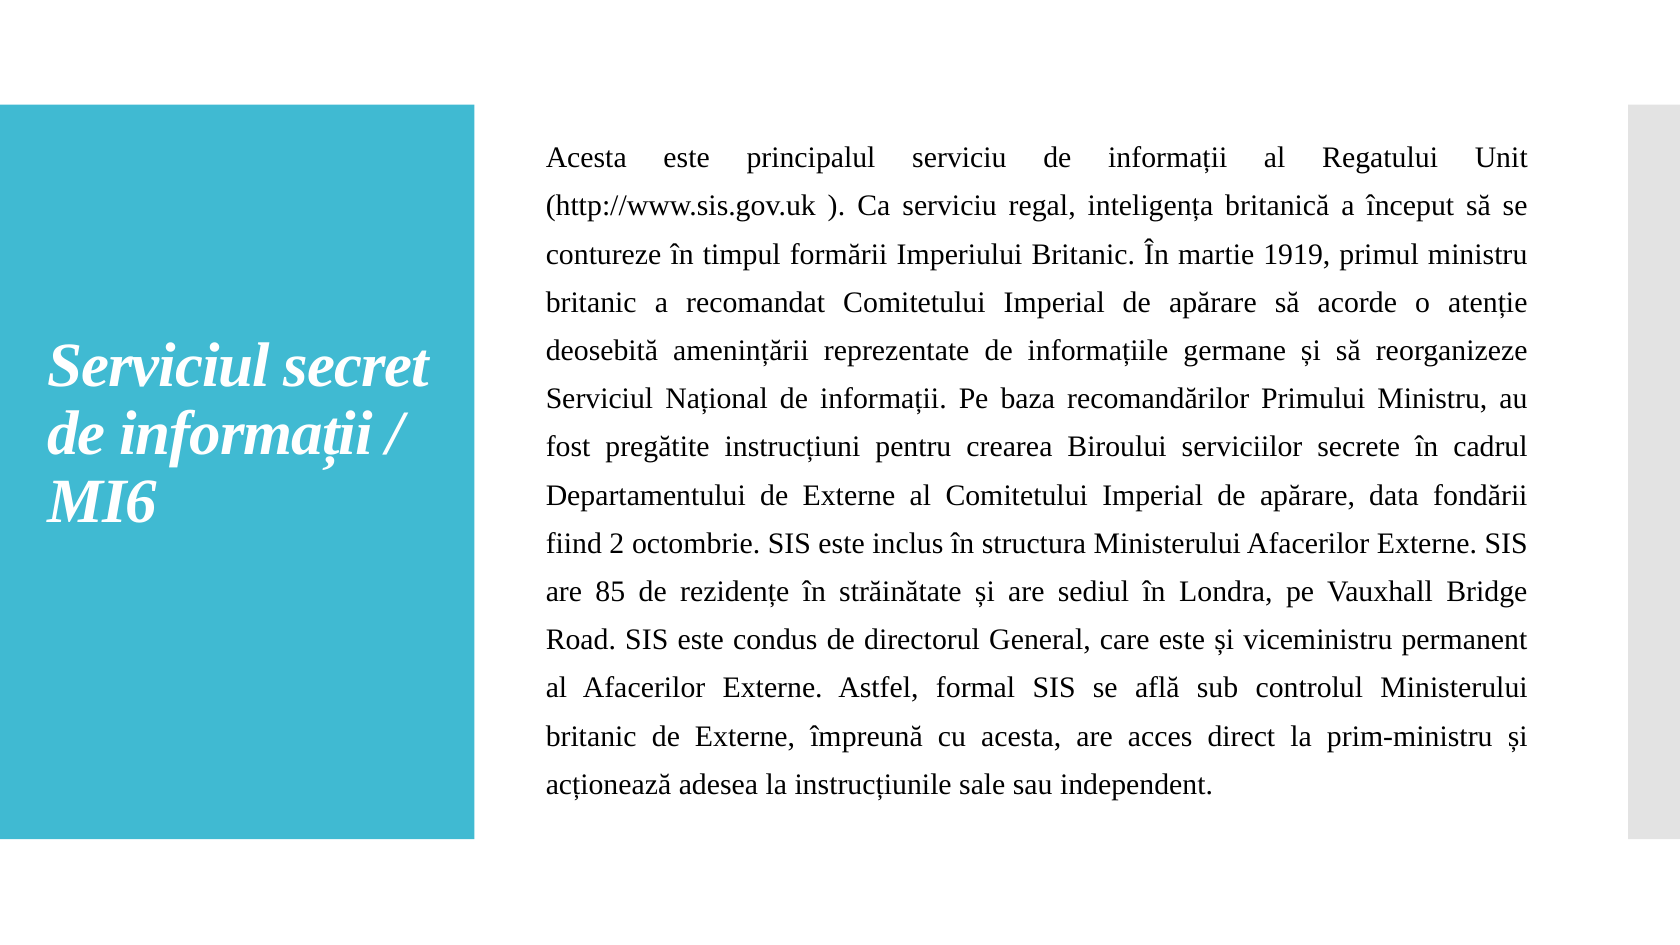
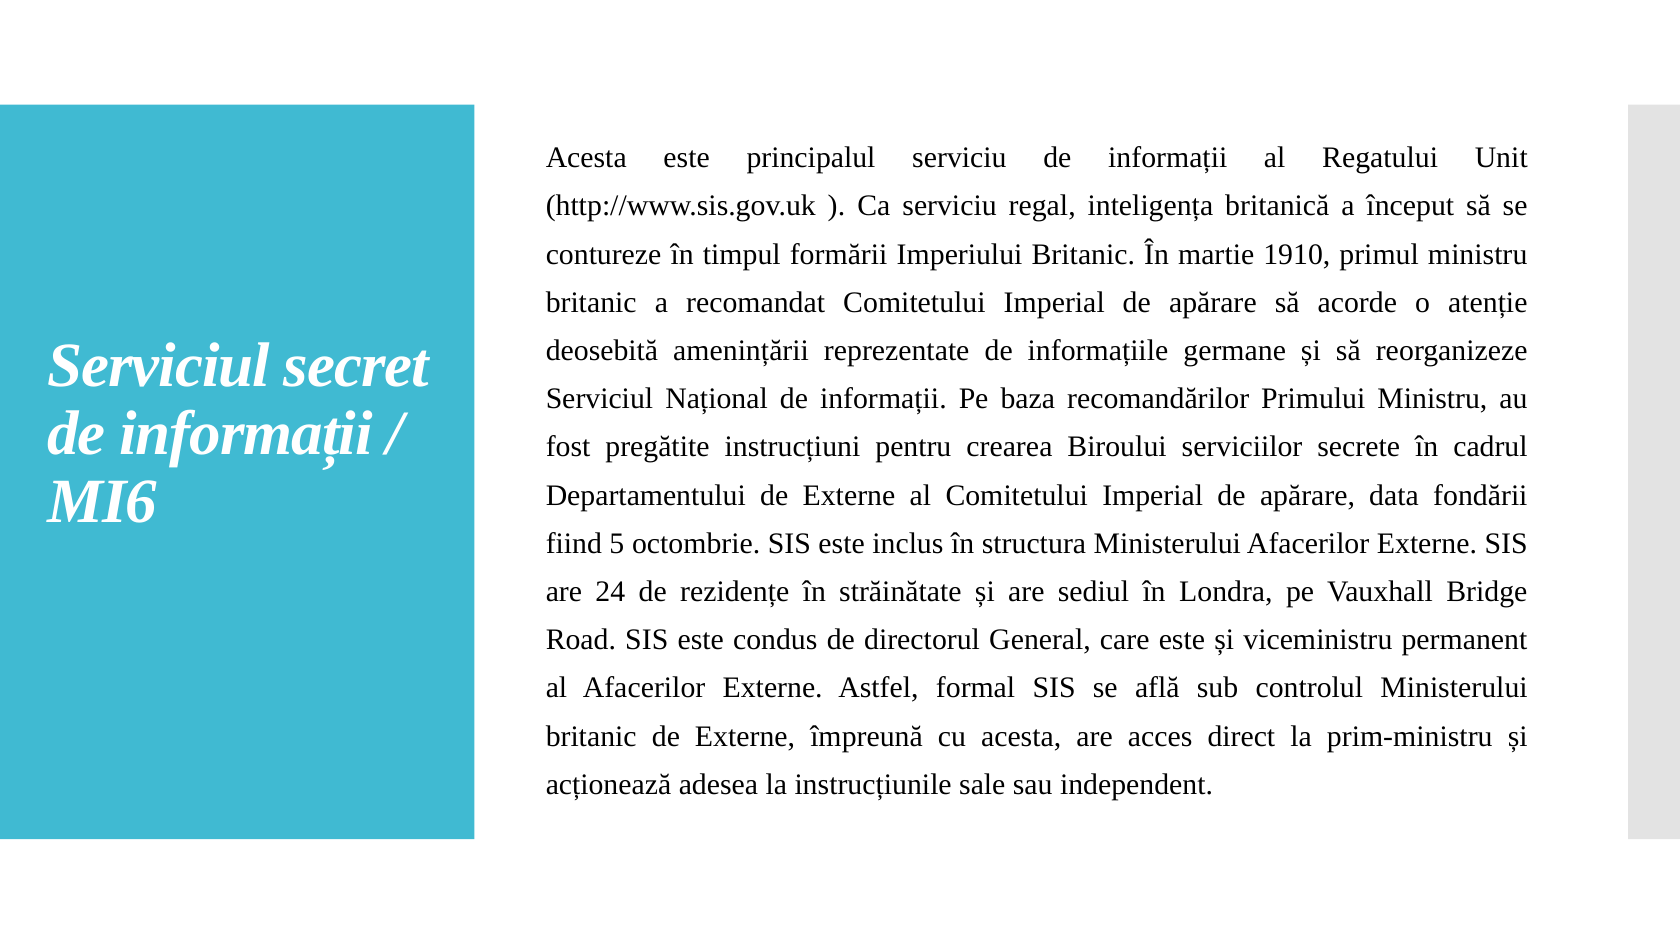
1919: 1919 -> 1910
2: 2 -> 5
85: 85 -> 24
